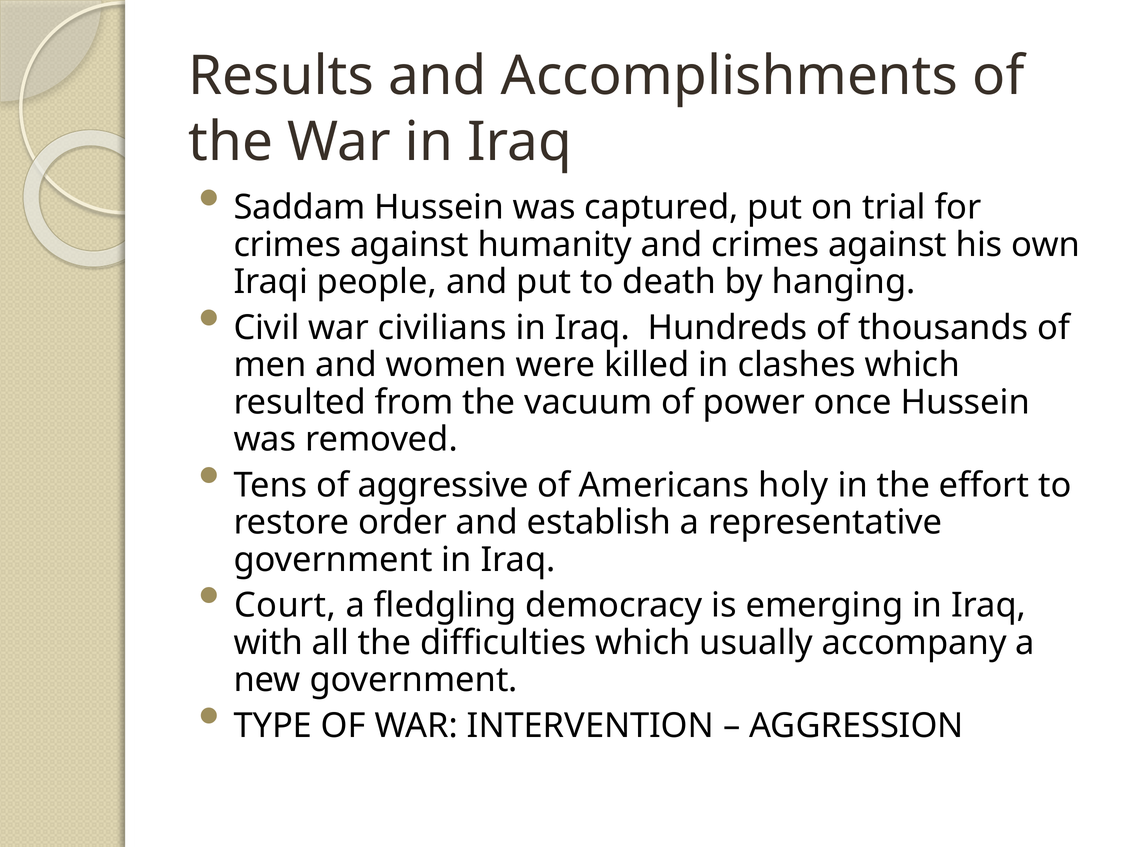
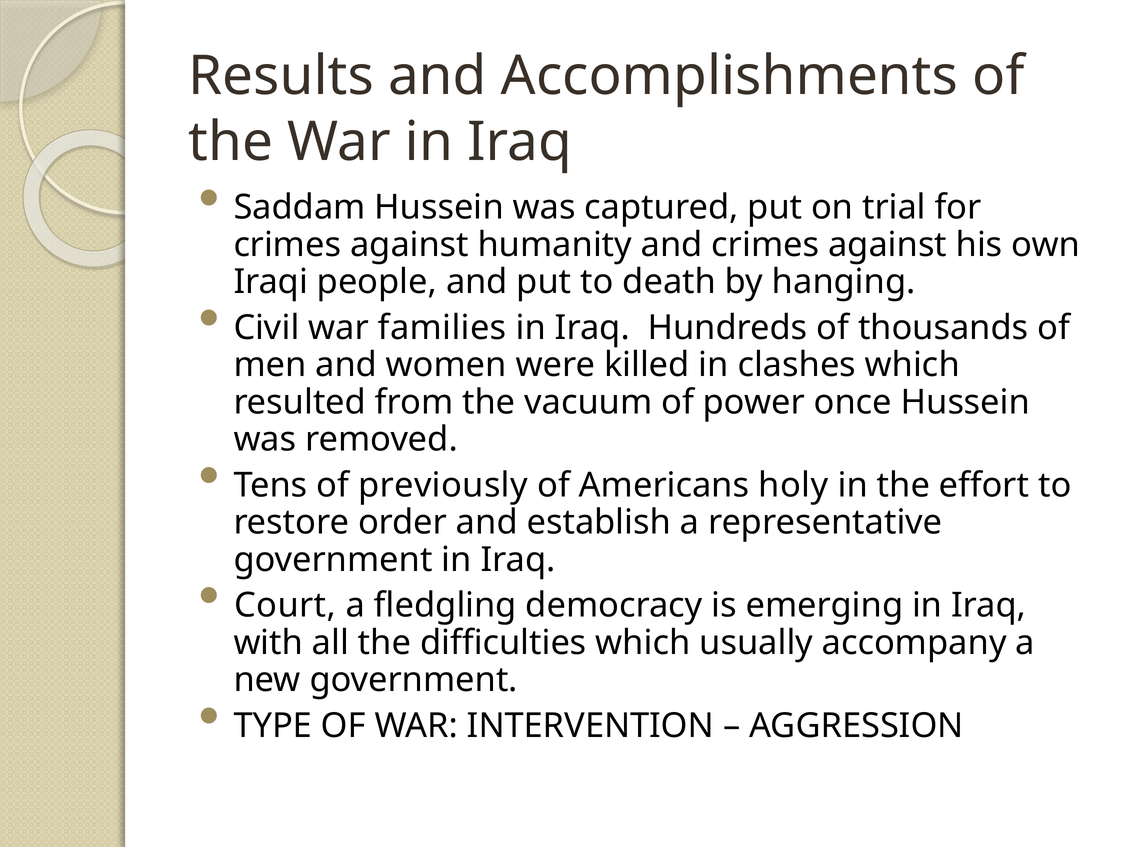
civilians: civilians -> families
aggressive: aggressive -> previously
